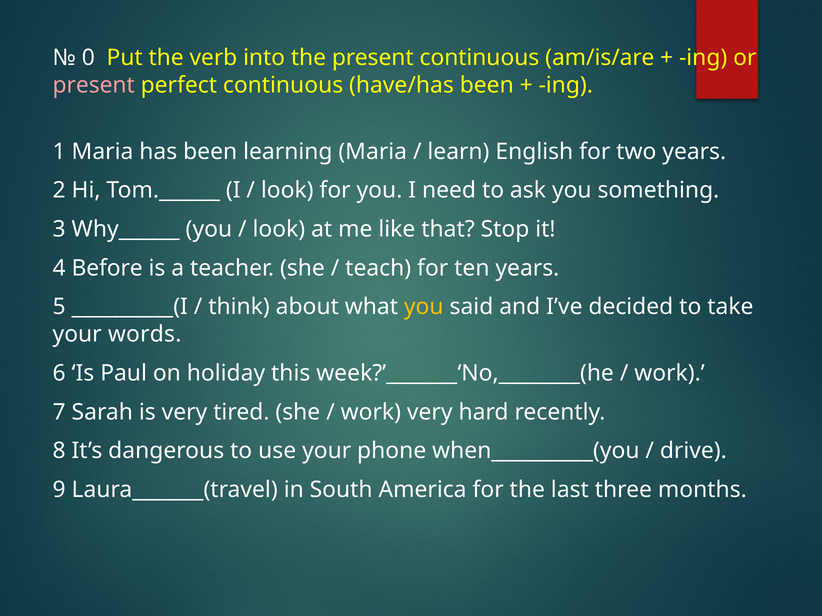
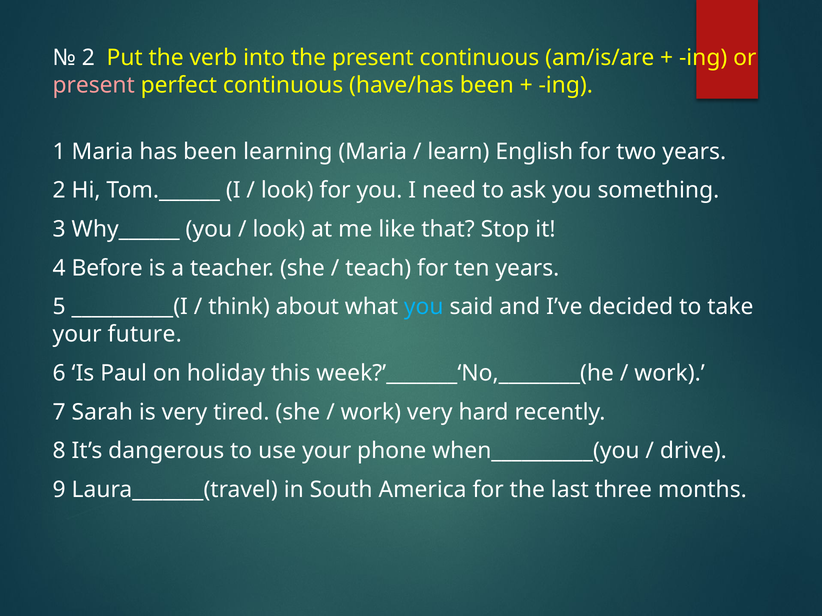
0 at (88, 58): 0 -> 2
you at (424, 307) colour: yellow -> light blue
words: words -> future
